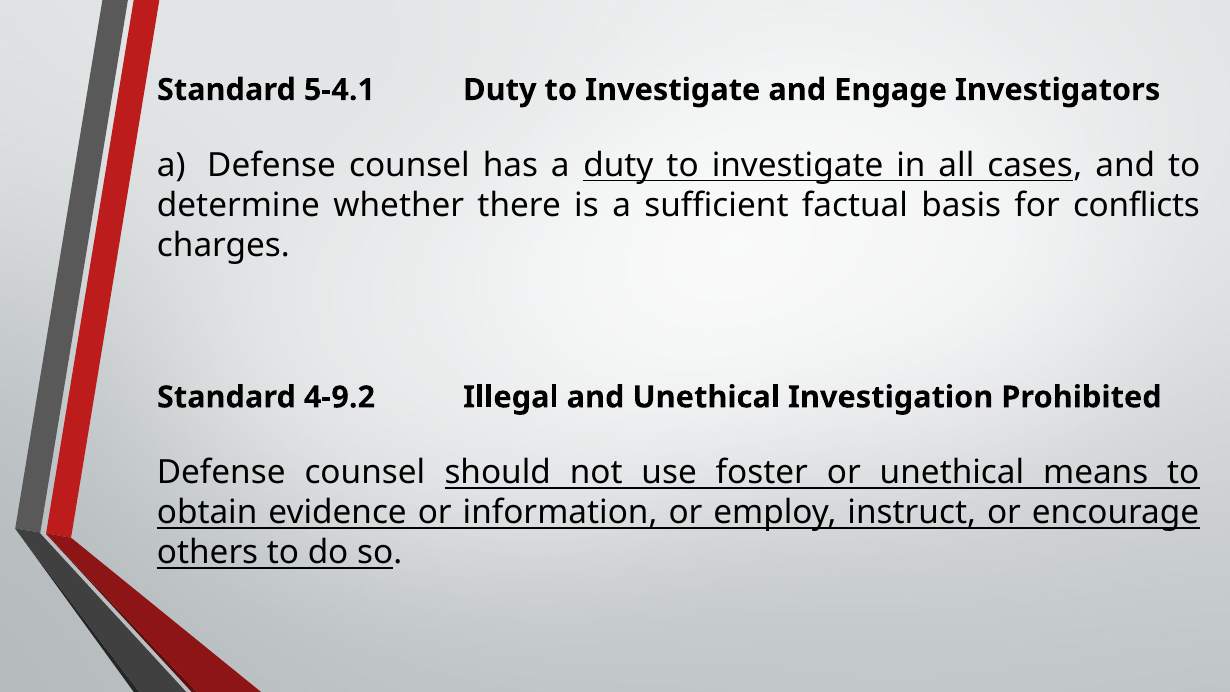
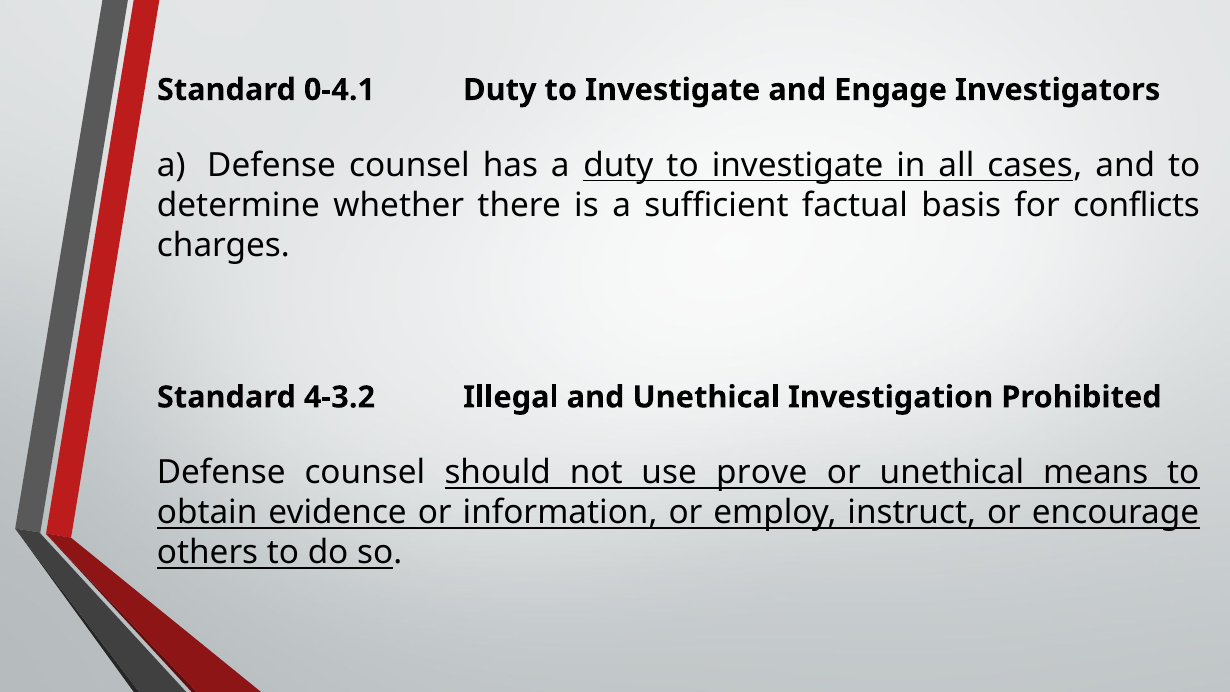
5-4.1: 5-4.1 -> 0-4.1
4-9.2: 4-9.2 -> 4-3.2
foster: foster -> prove
